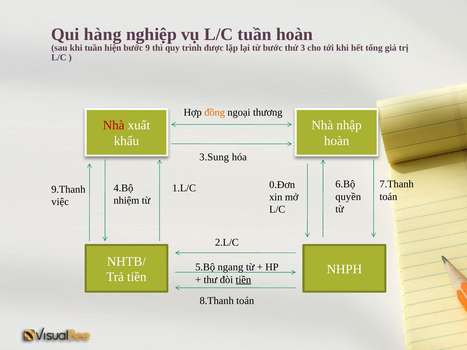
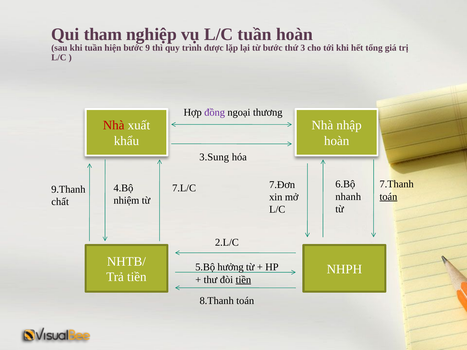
hàng: hàng -> tham
đồng colour: orange -> purple
0.Đơn: 0.Đơn -> 7.Đơn
1.L/C: 1.L/C -> 7.L/C
quyền: quyền -> nhanh
toán at (388, 197) underline: none -> present
việc: việc -> chất
ngang: ngang -> hưởng
